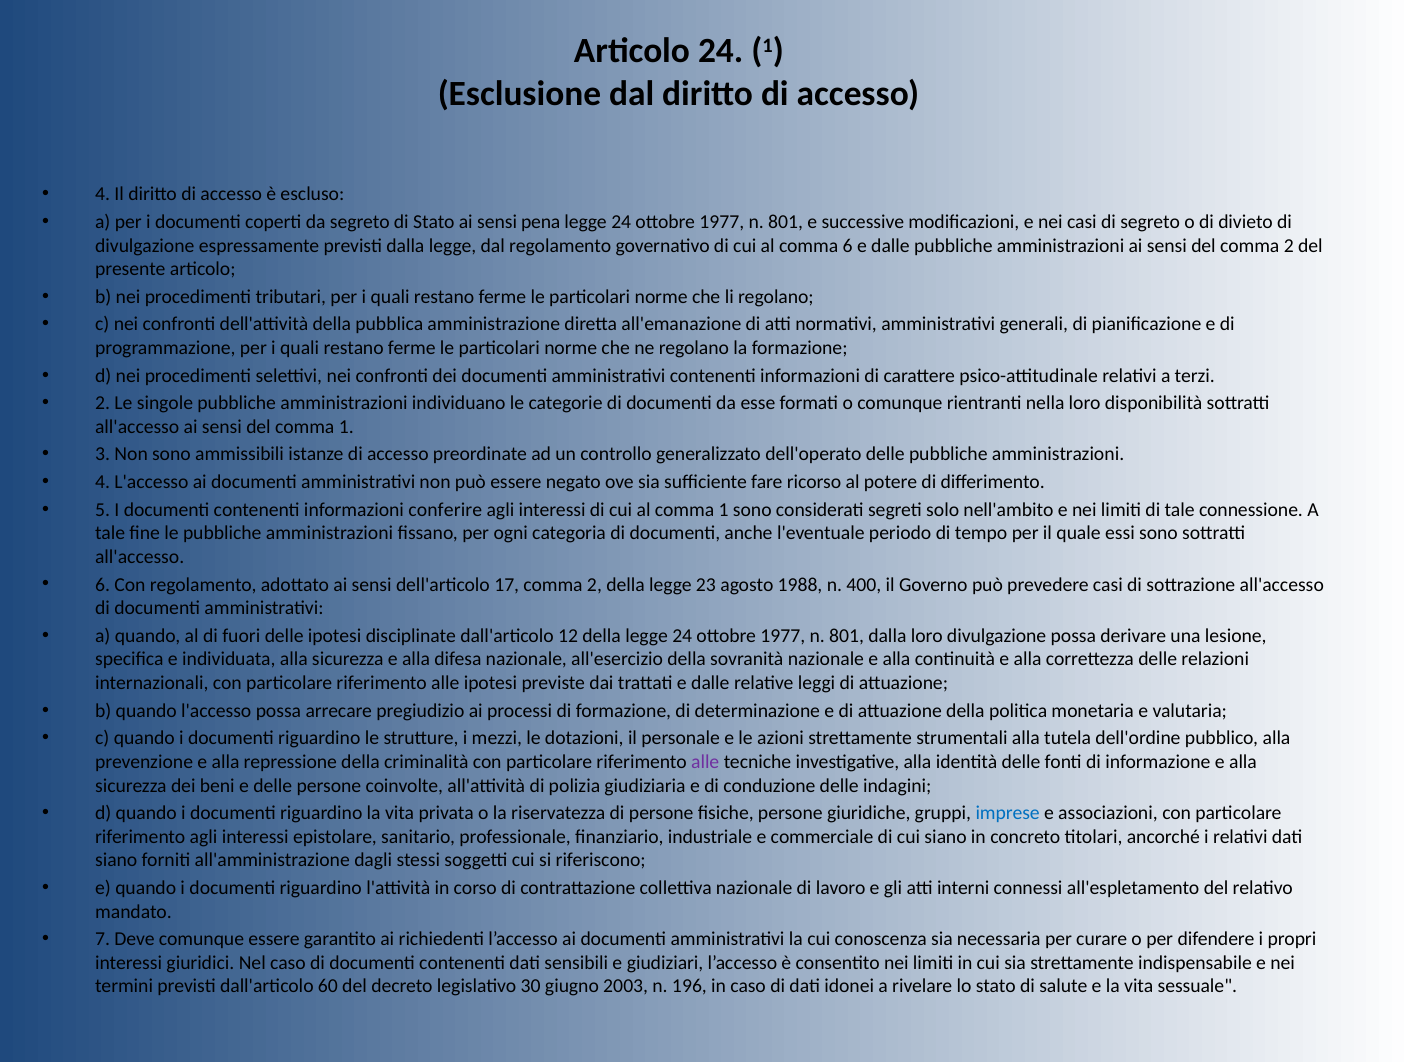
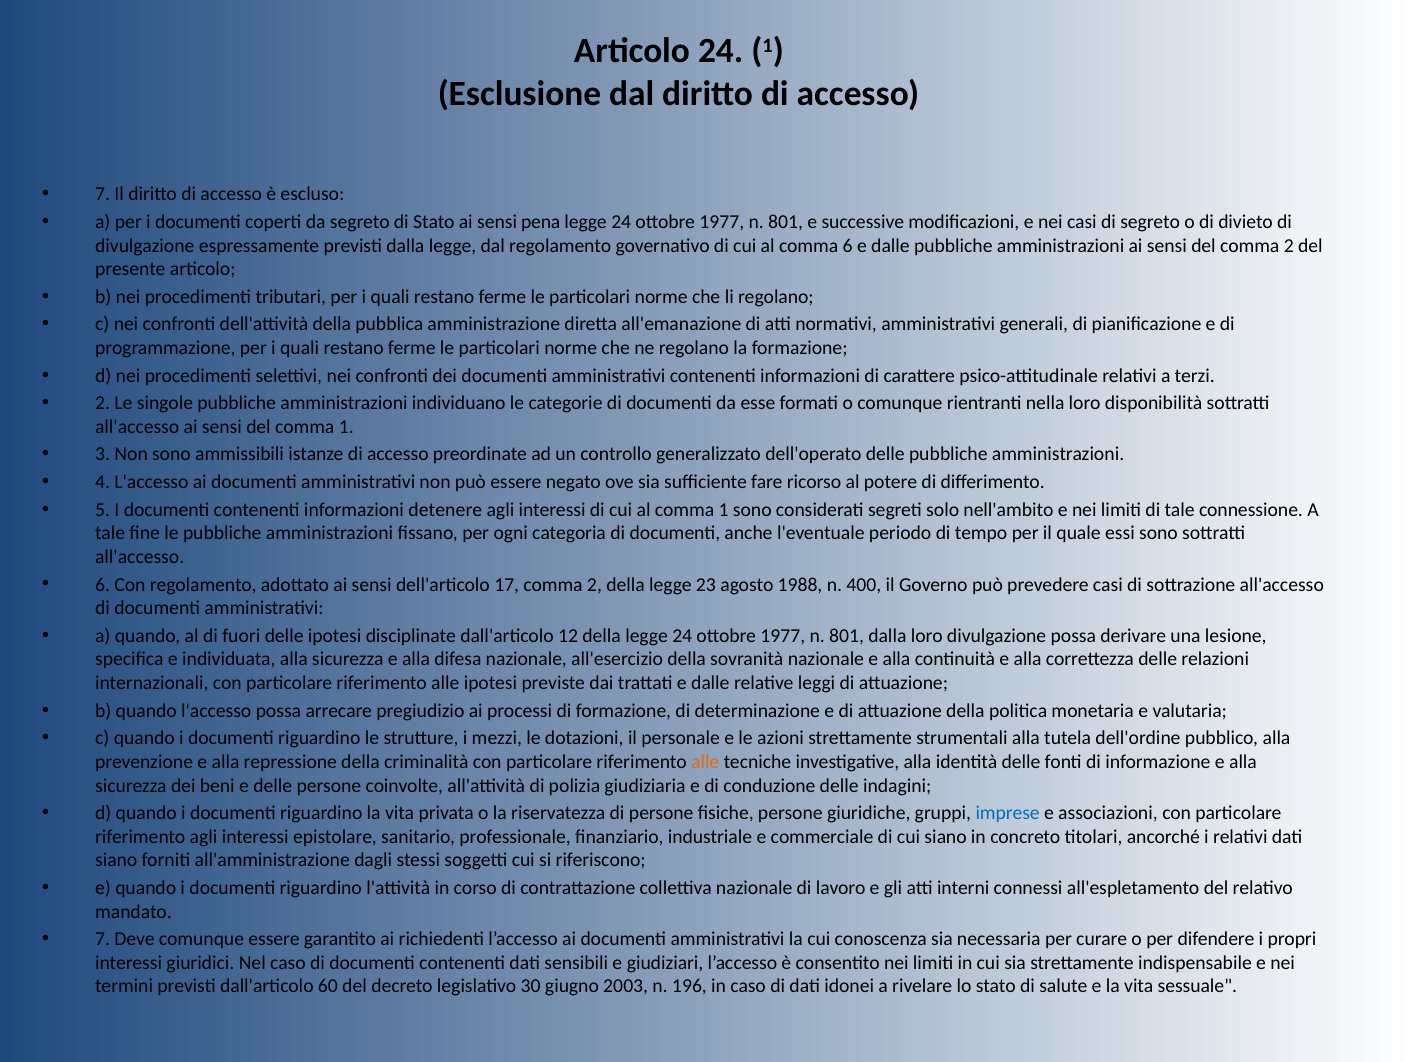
4 at (103, 195): 4 -> 7
conferire: conferire -> detenere
alle at (705, 762) colour: purple -> orange
